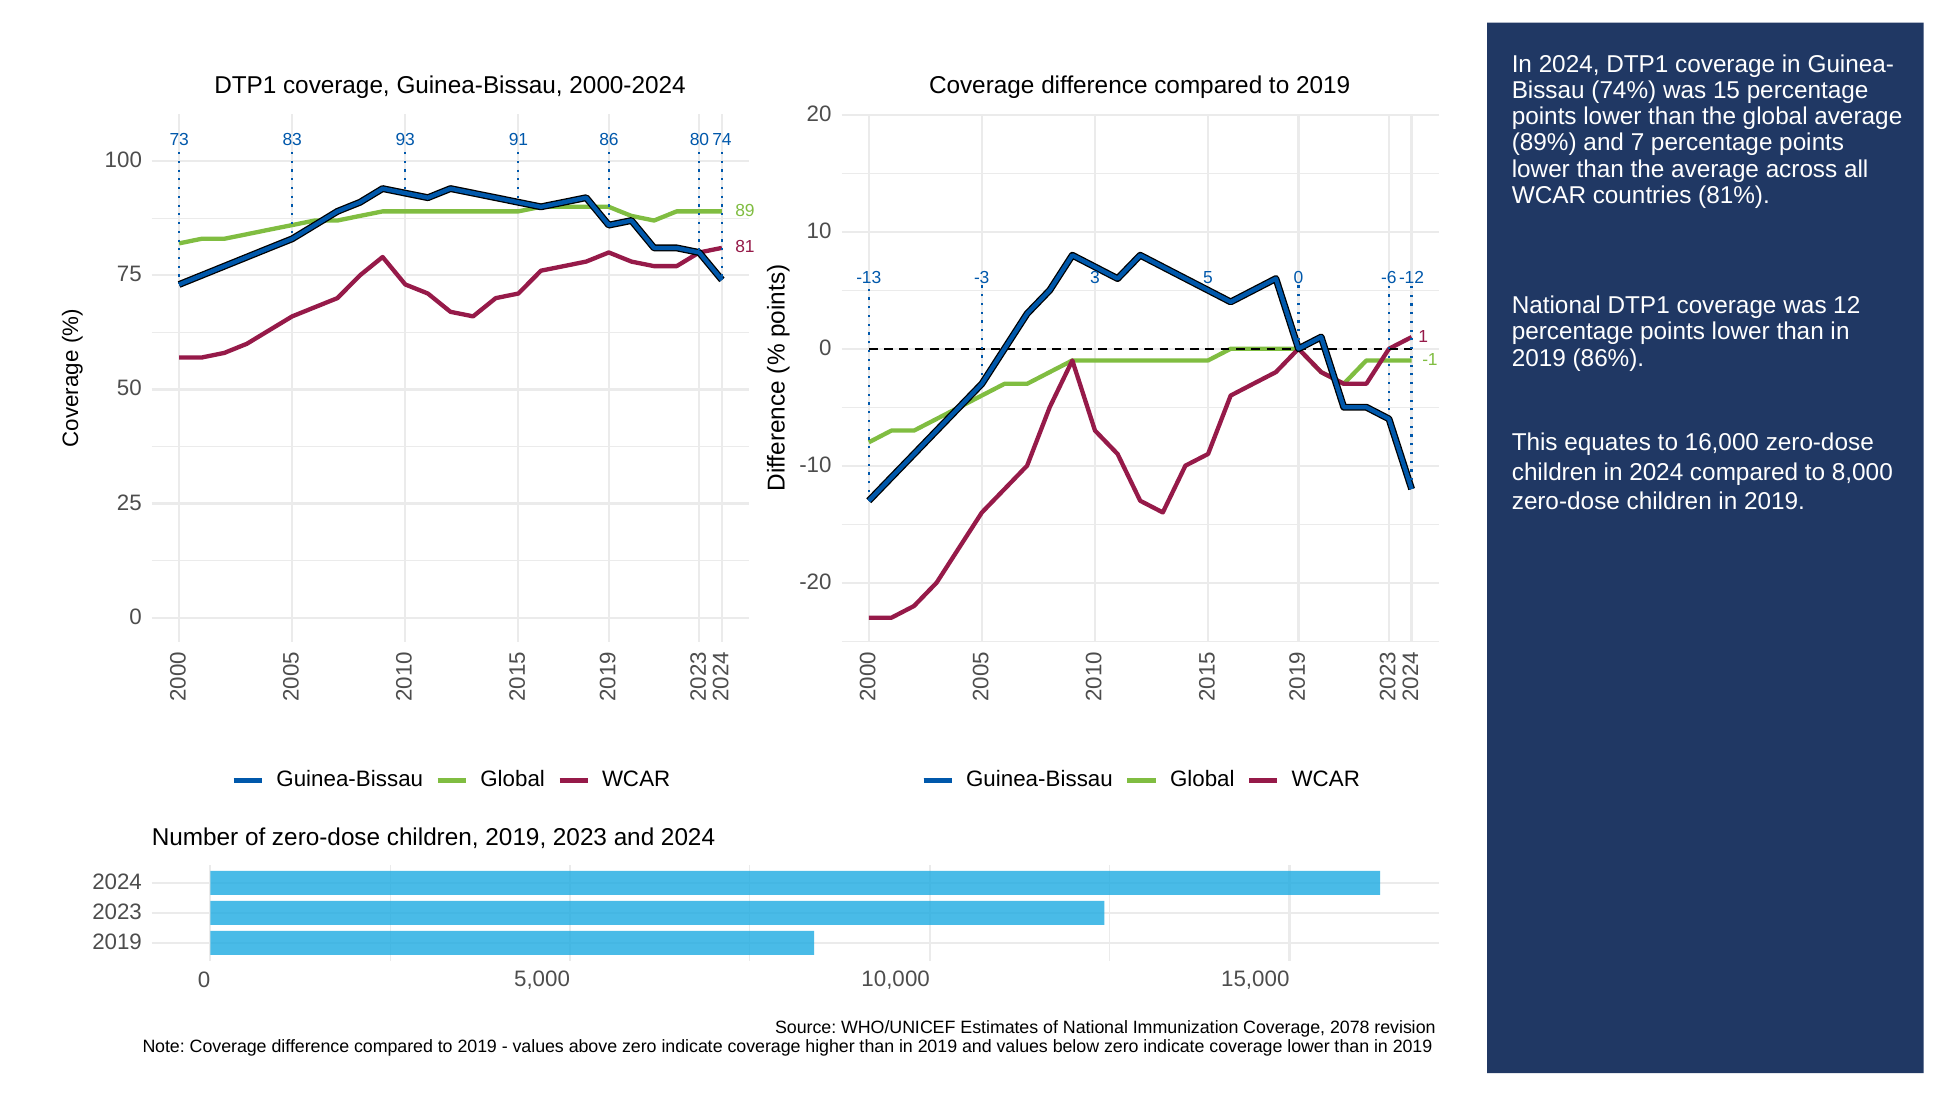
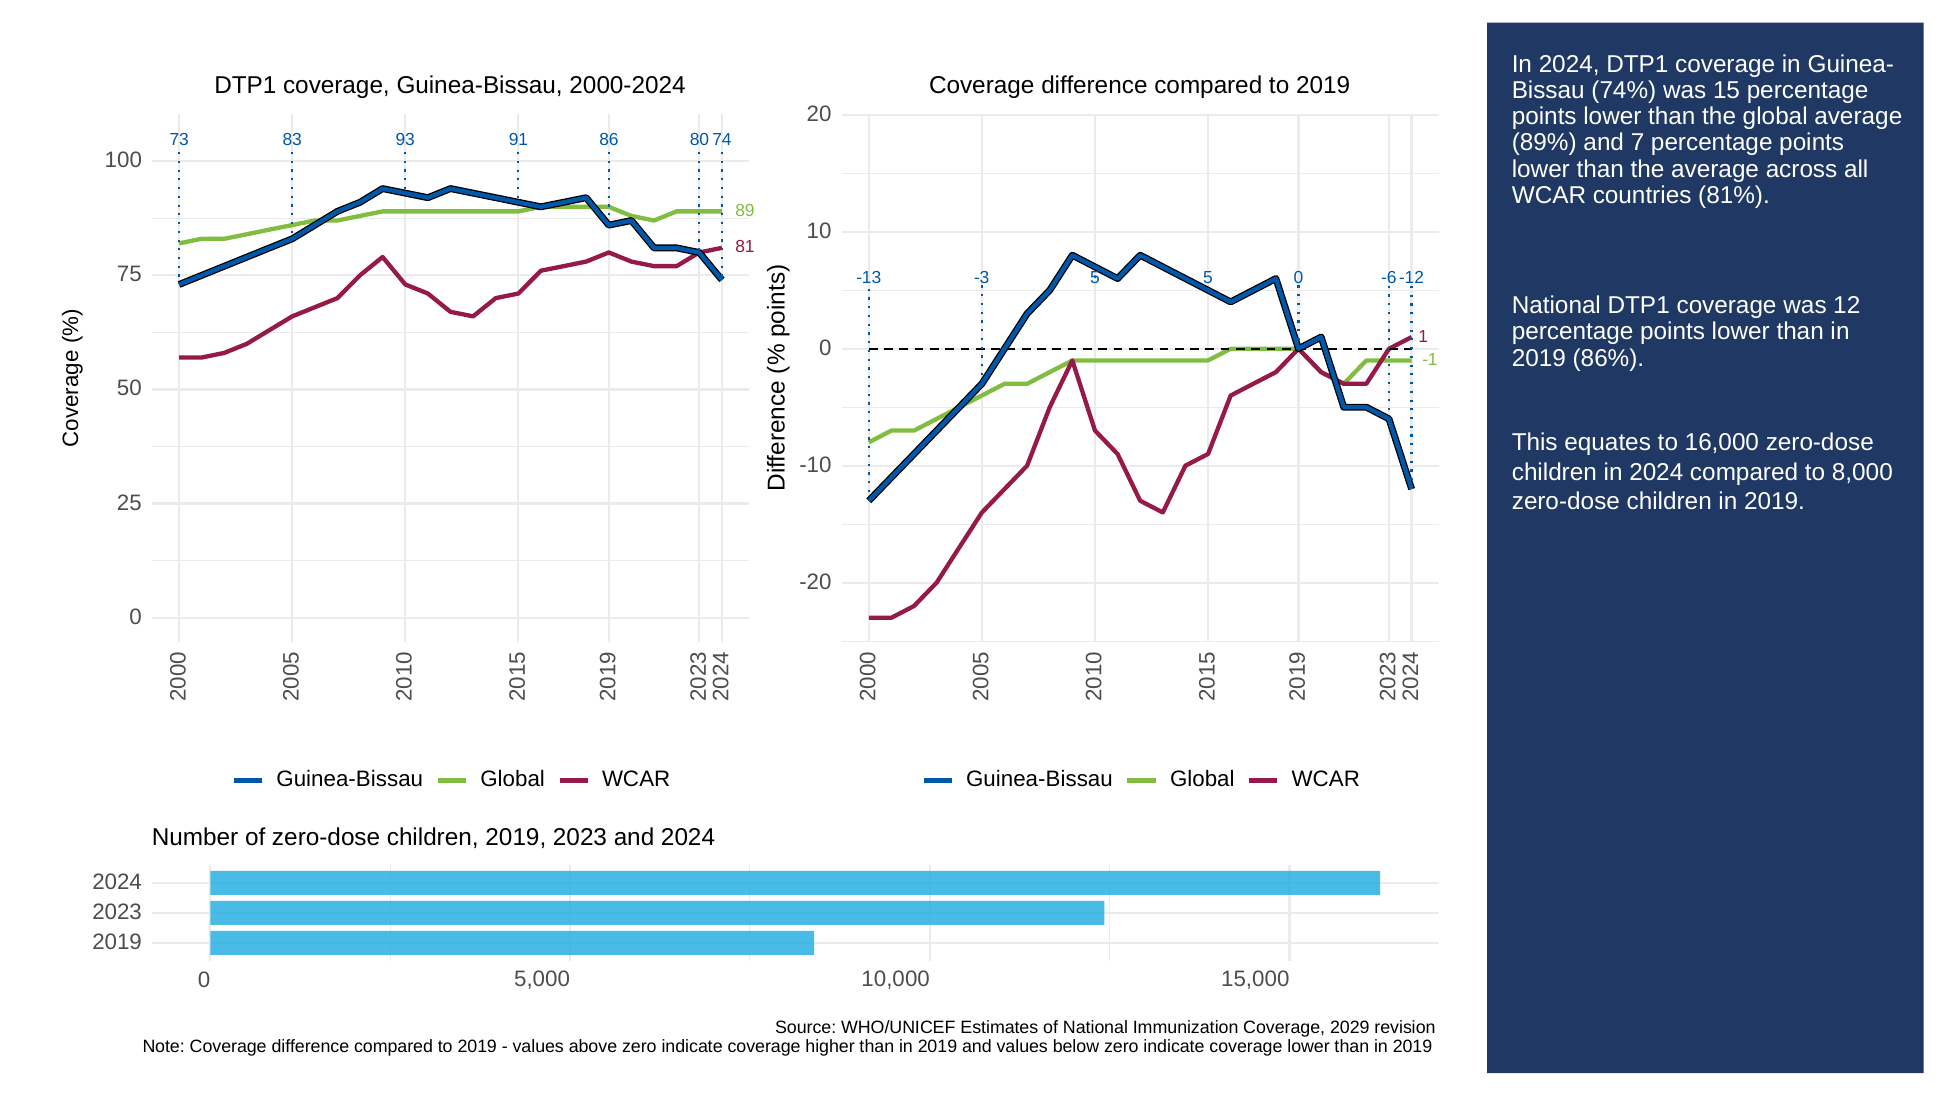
-3 3: 3 -> 5
2078: 2078 -> 2029
